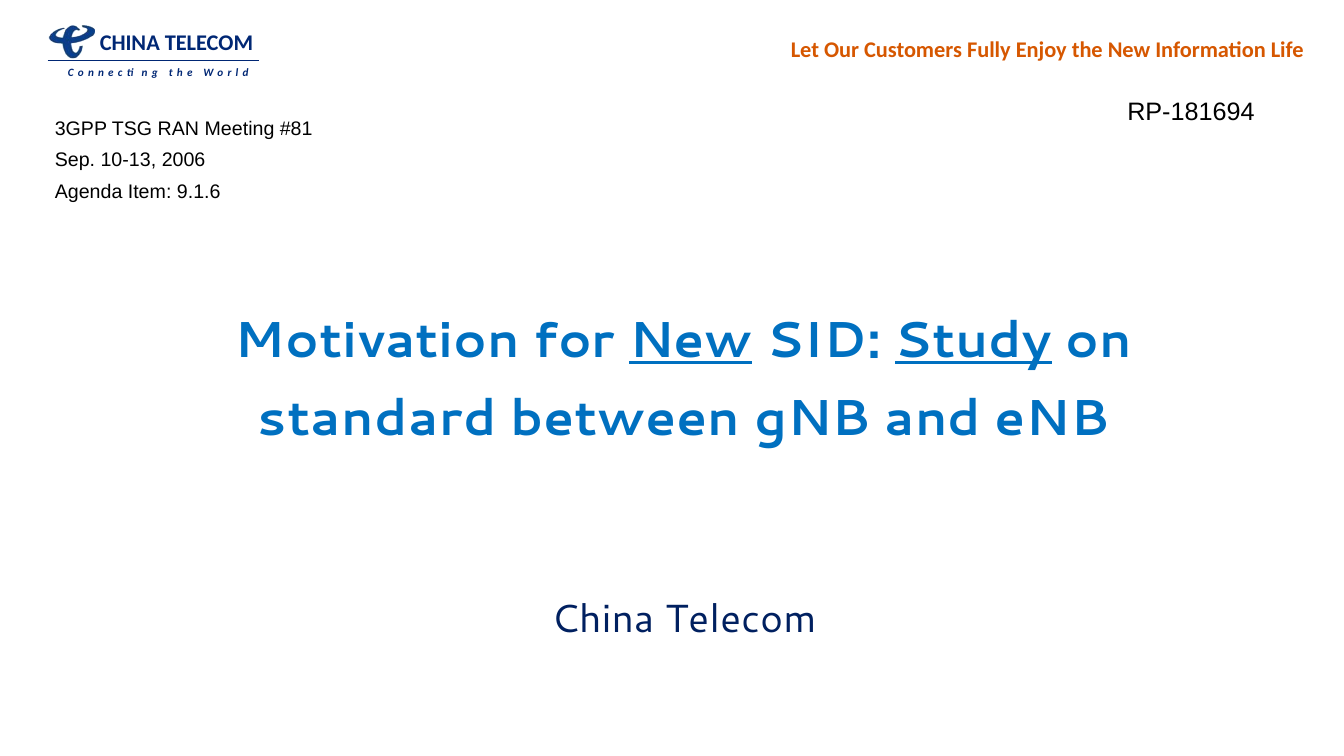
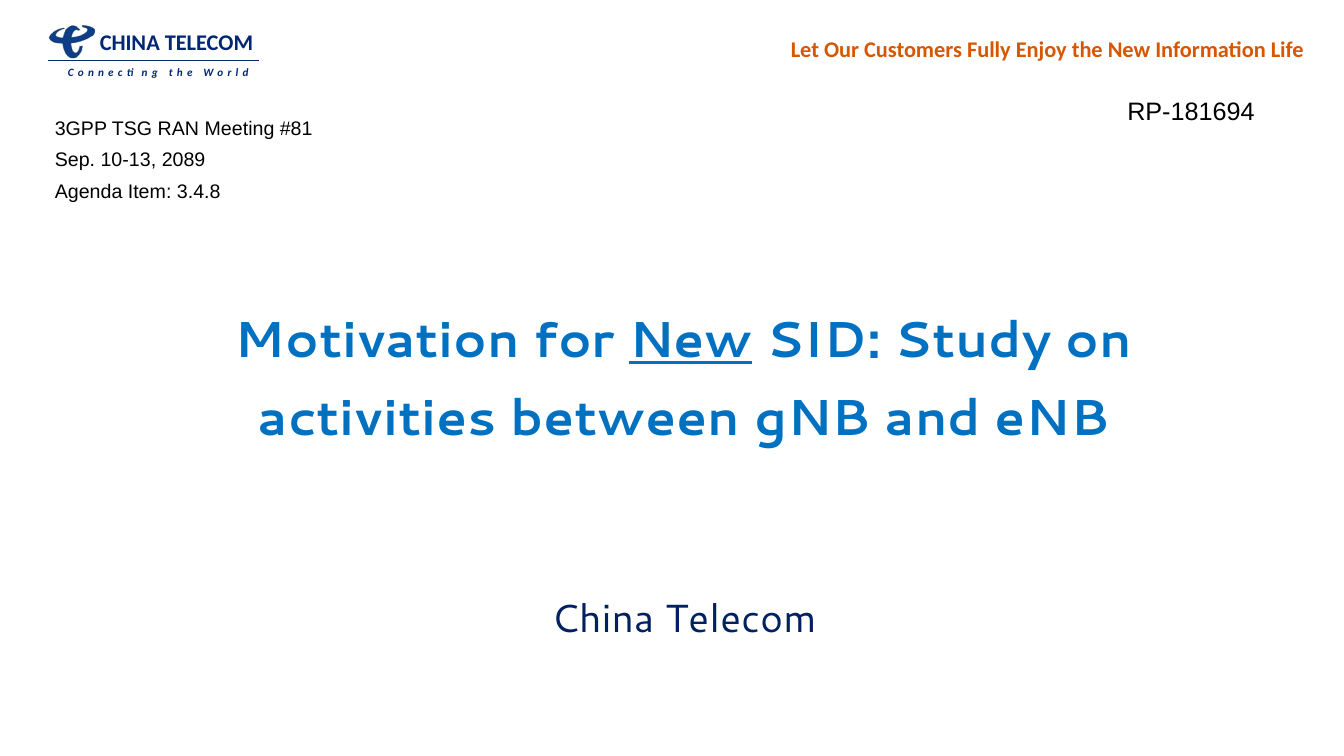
2006: 2006 -> 2089
9.1.6: 9.1.6 -> 3.4.8
Study underline: present -> none
standard: standard -> activities
